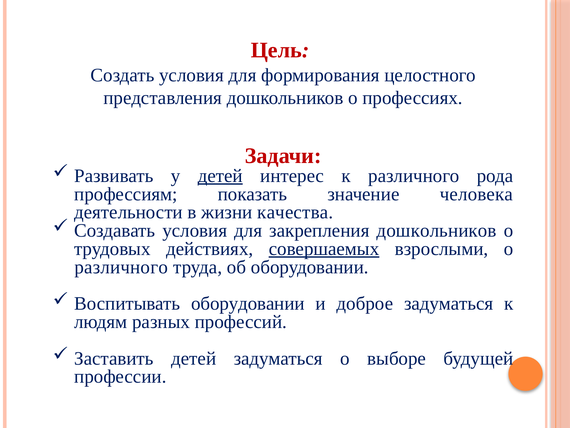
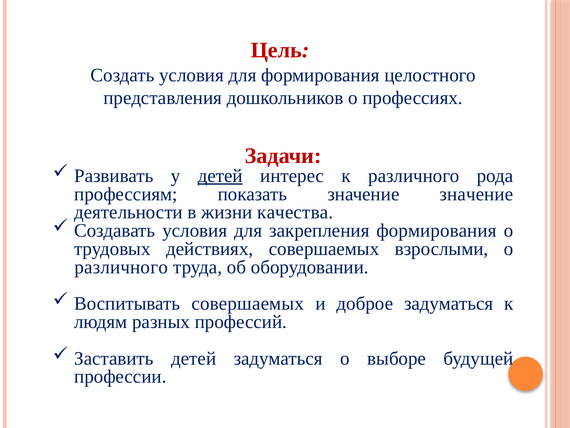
значение человека: человека -> значение
закрепления дошкольников: дошкольников -> формирования
совершаемых at (324, 249) underline: present -> none
Воспитывать оборудовании: оборудовании -> совершаемых
